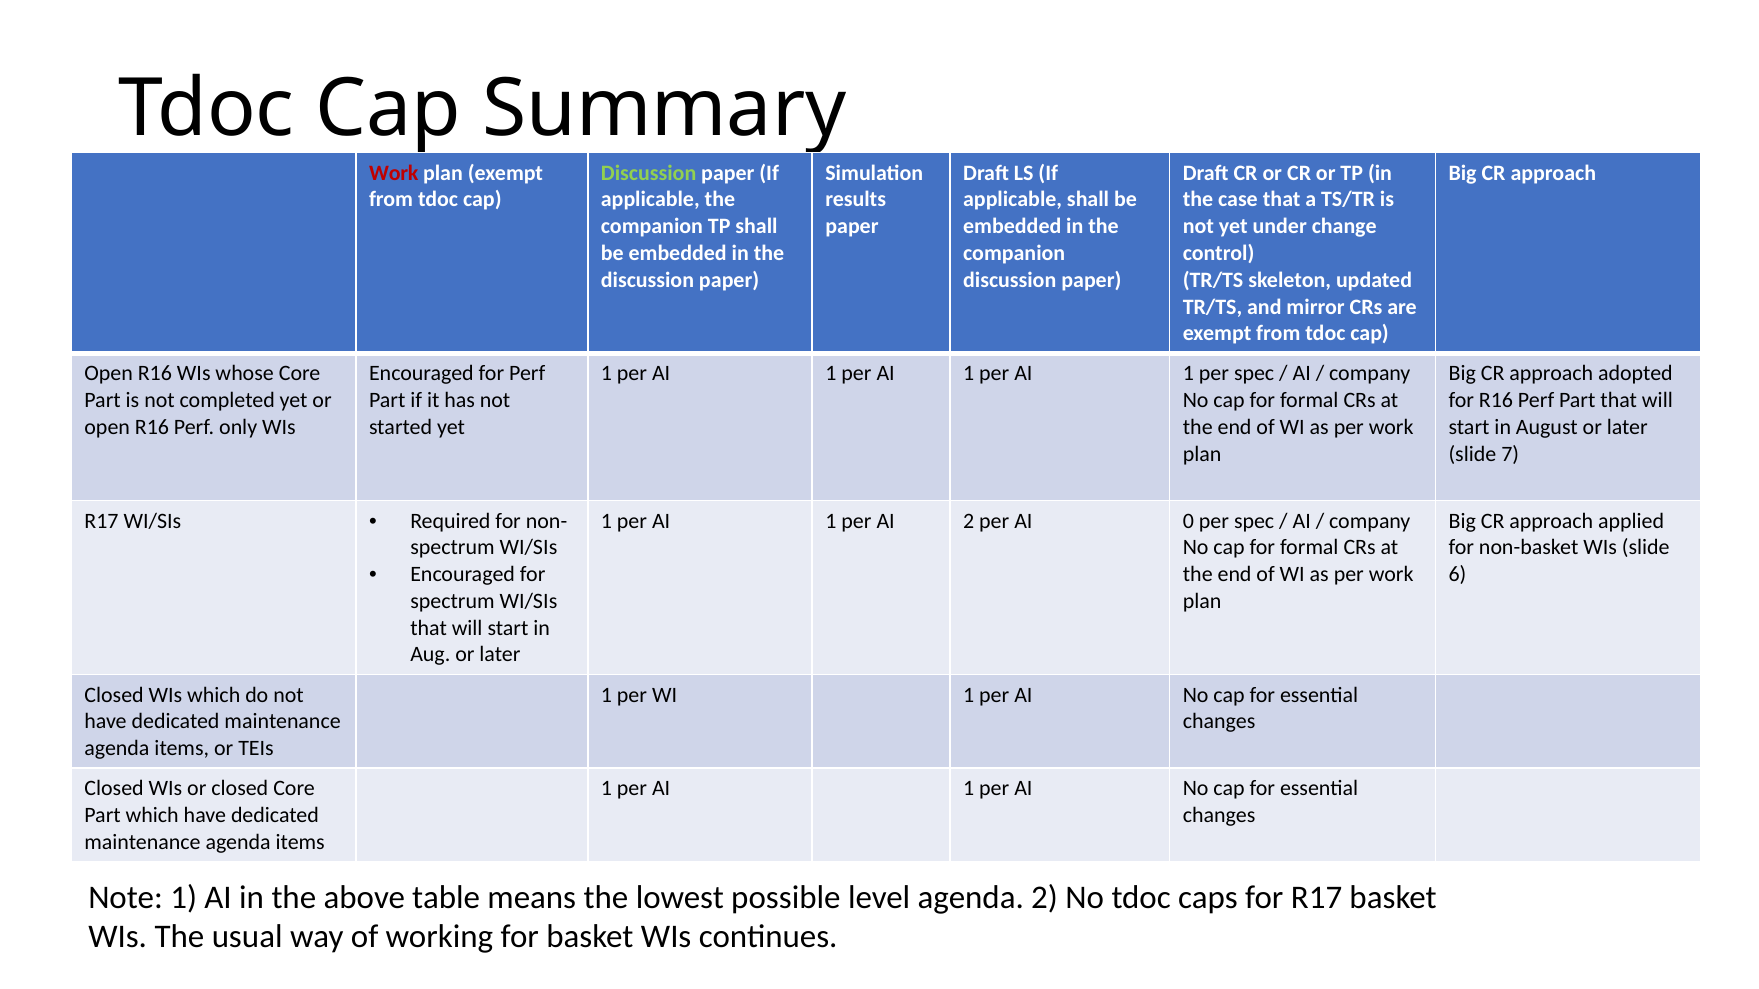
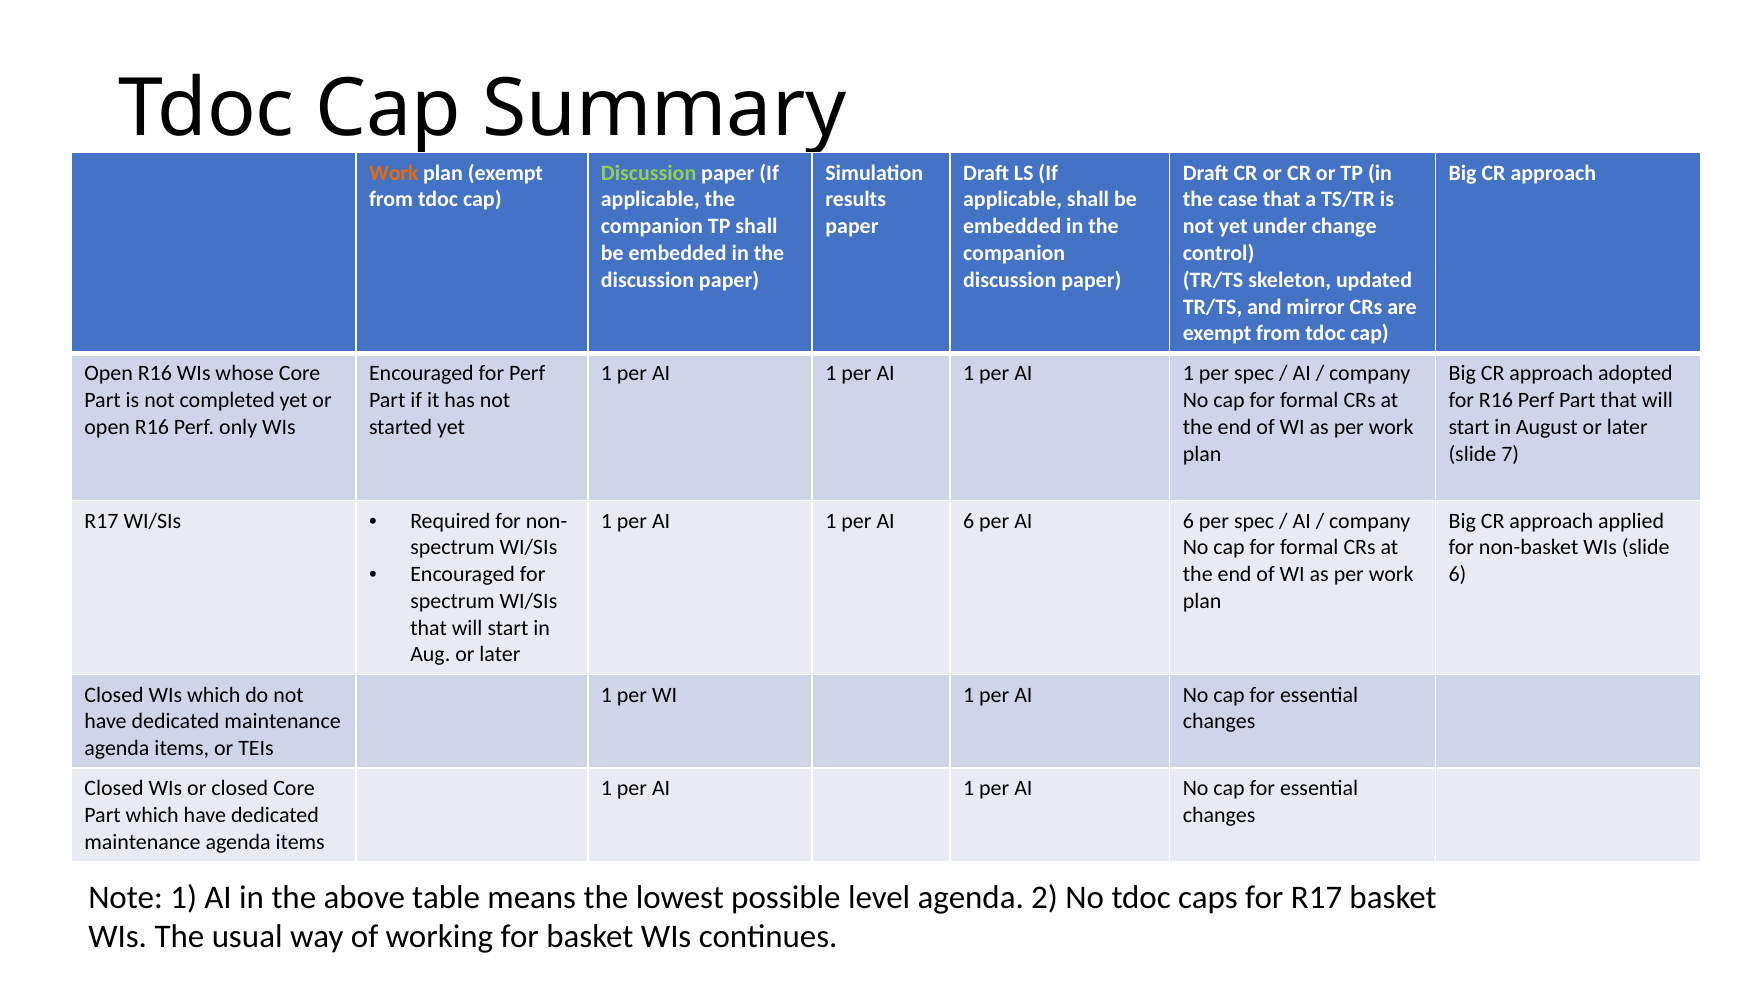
Work at (394, 173) colour: red -> orange
1 per AI 2: 2 -> 6
0 at (1188, 521): 0 -> 6
